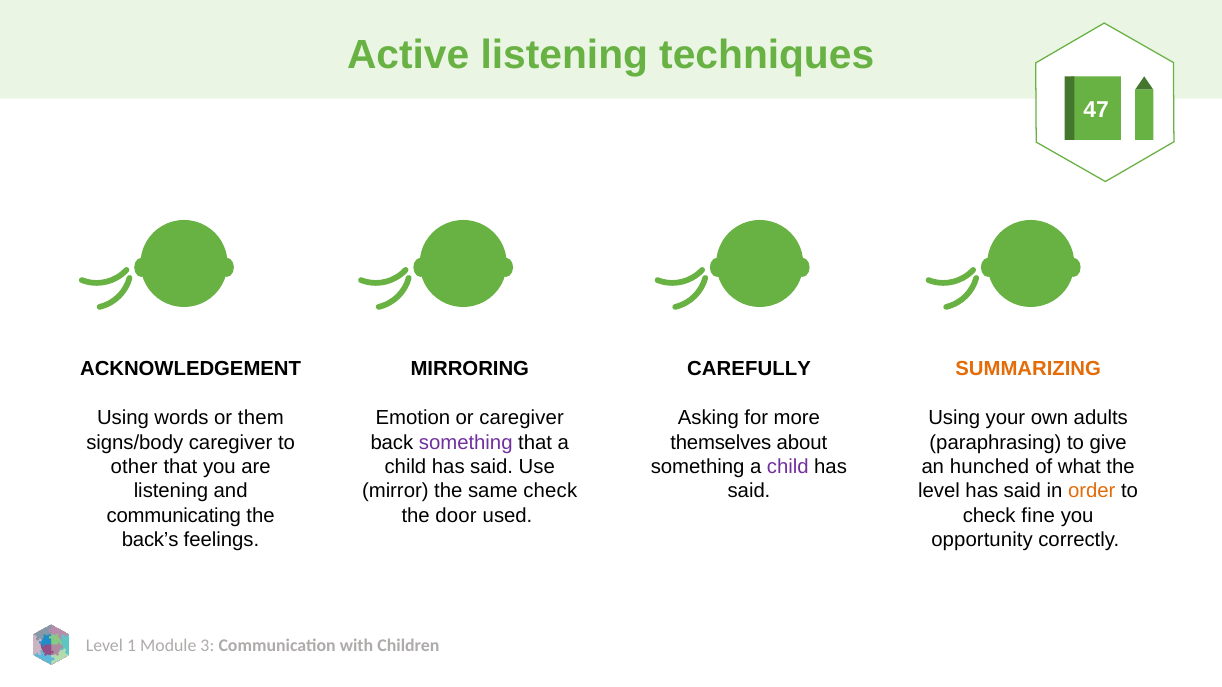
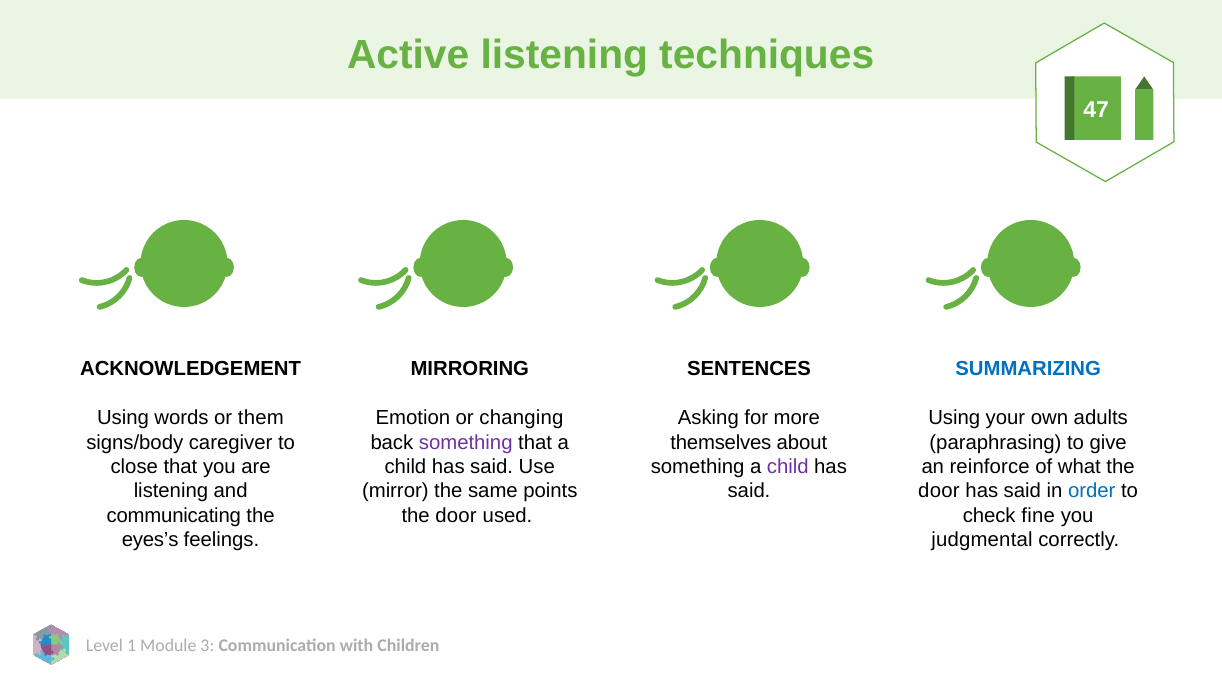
CAREFULLY: CAREFULLY -> SENTENCES
SUMMARIZING colour: orange -> blue
or caregiver: caregiver -> changing
other: other -> close
hunched: hunched -> reinforce
same check: check -> points
level at (939, 492): level -> door
order colour: orange -> blue
back’s: back’s -> eyes’s
opportunity: opportunity -> judgmental
